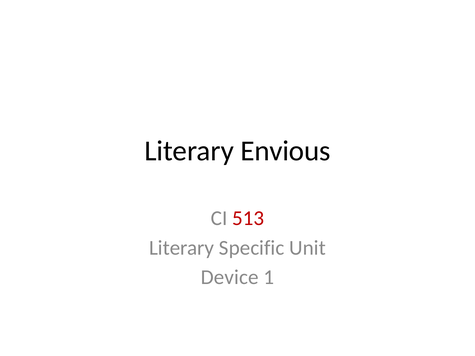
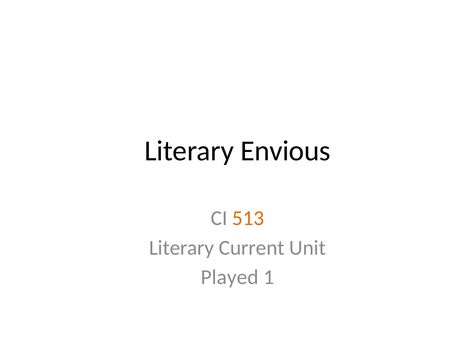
513 colour: red -> orange
Specific: Specific -> Current
Device: Device -> Played
